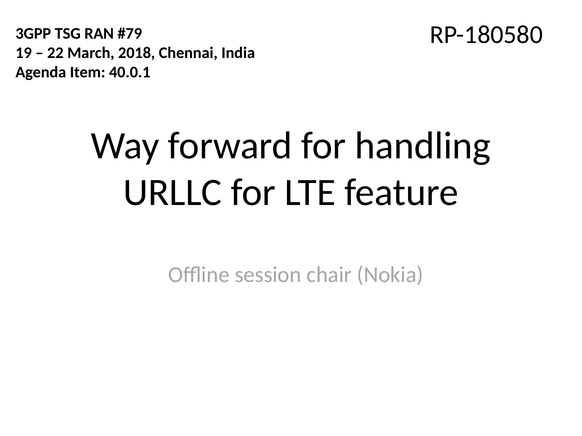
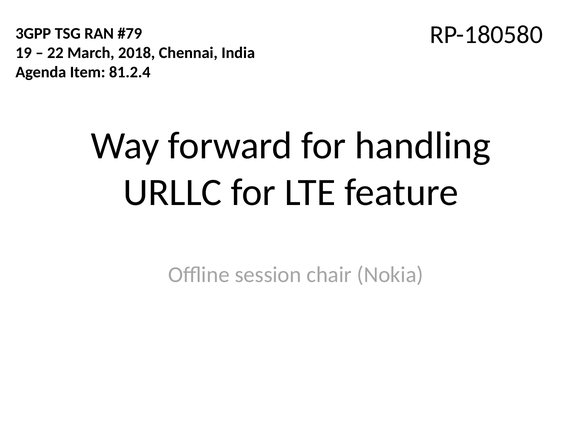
40.0.1: 40.0.1 -> 81.2.4
